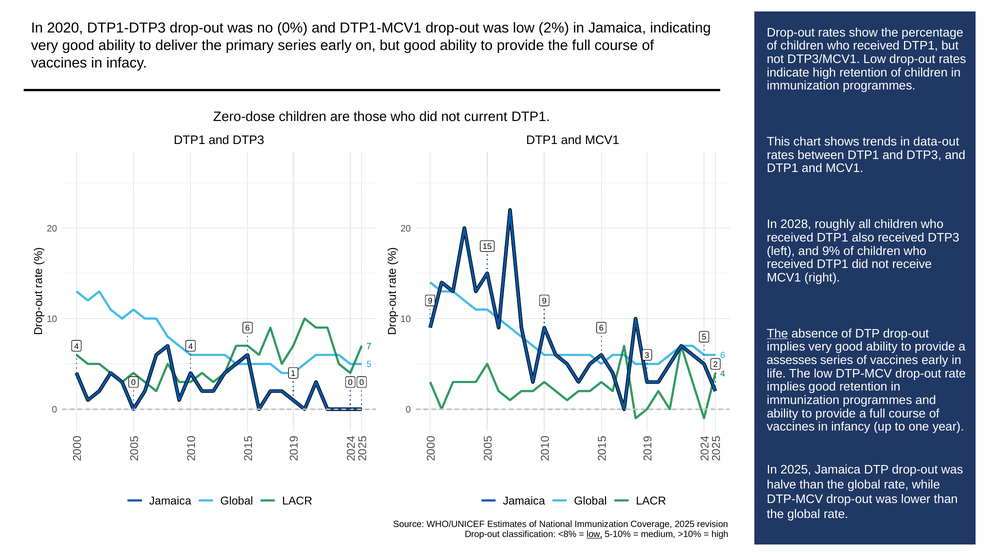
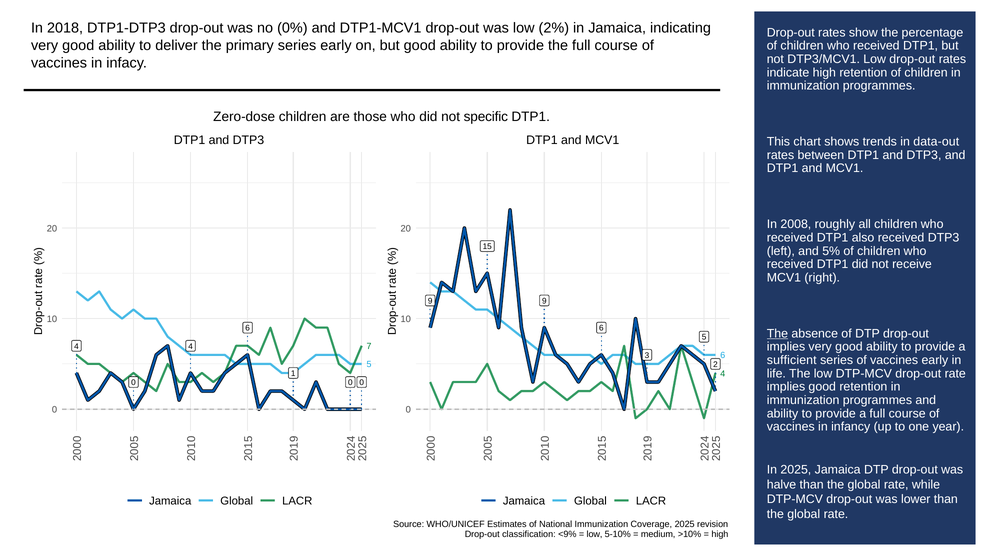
2020: 2020 -> 2018
current: current -> specific
2028: 2028 -> 2008
9%: 9% -> 5%
assesses: assesses -> sufficient
<8%: <8% -> <9%
low at (594, 534) underline: present -> none
